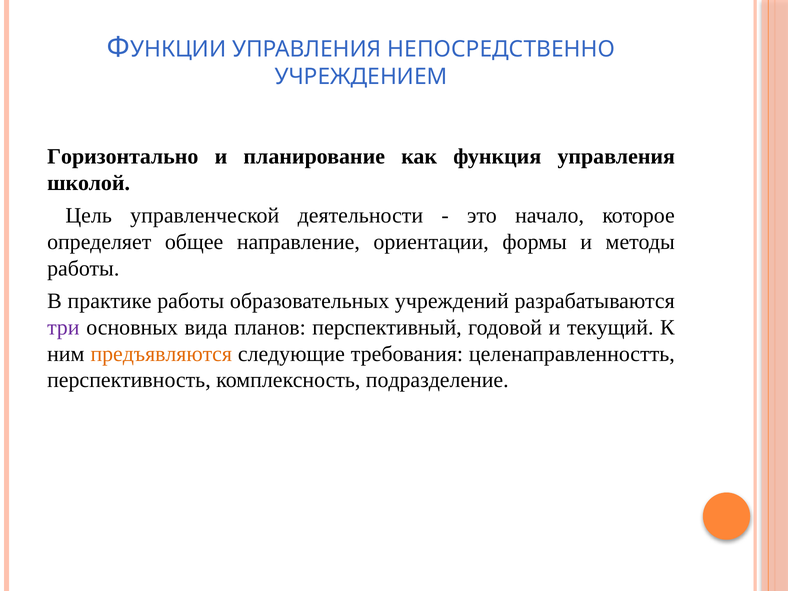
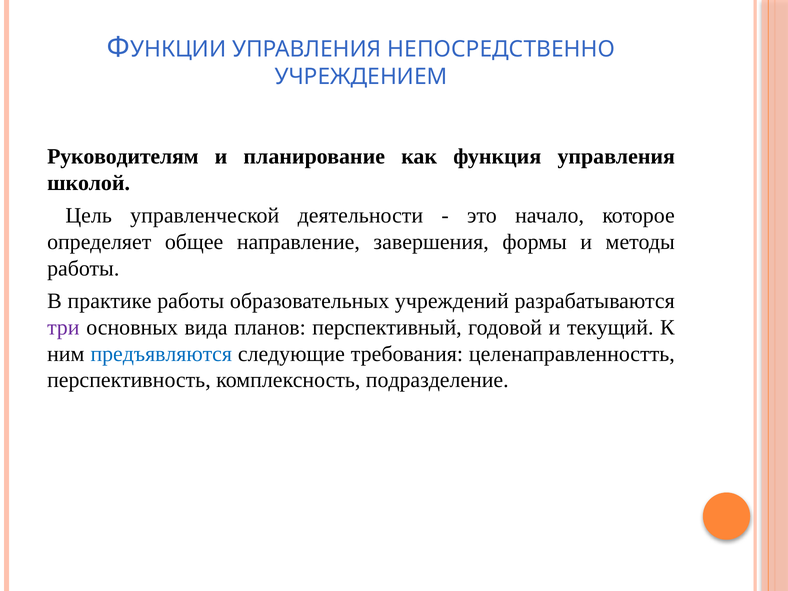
Горизонтально: Горизонтально -> Руководителям
ориентации: ориентации -> завершения
предъявляются colour: orange -> blue
